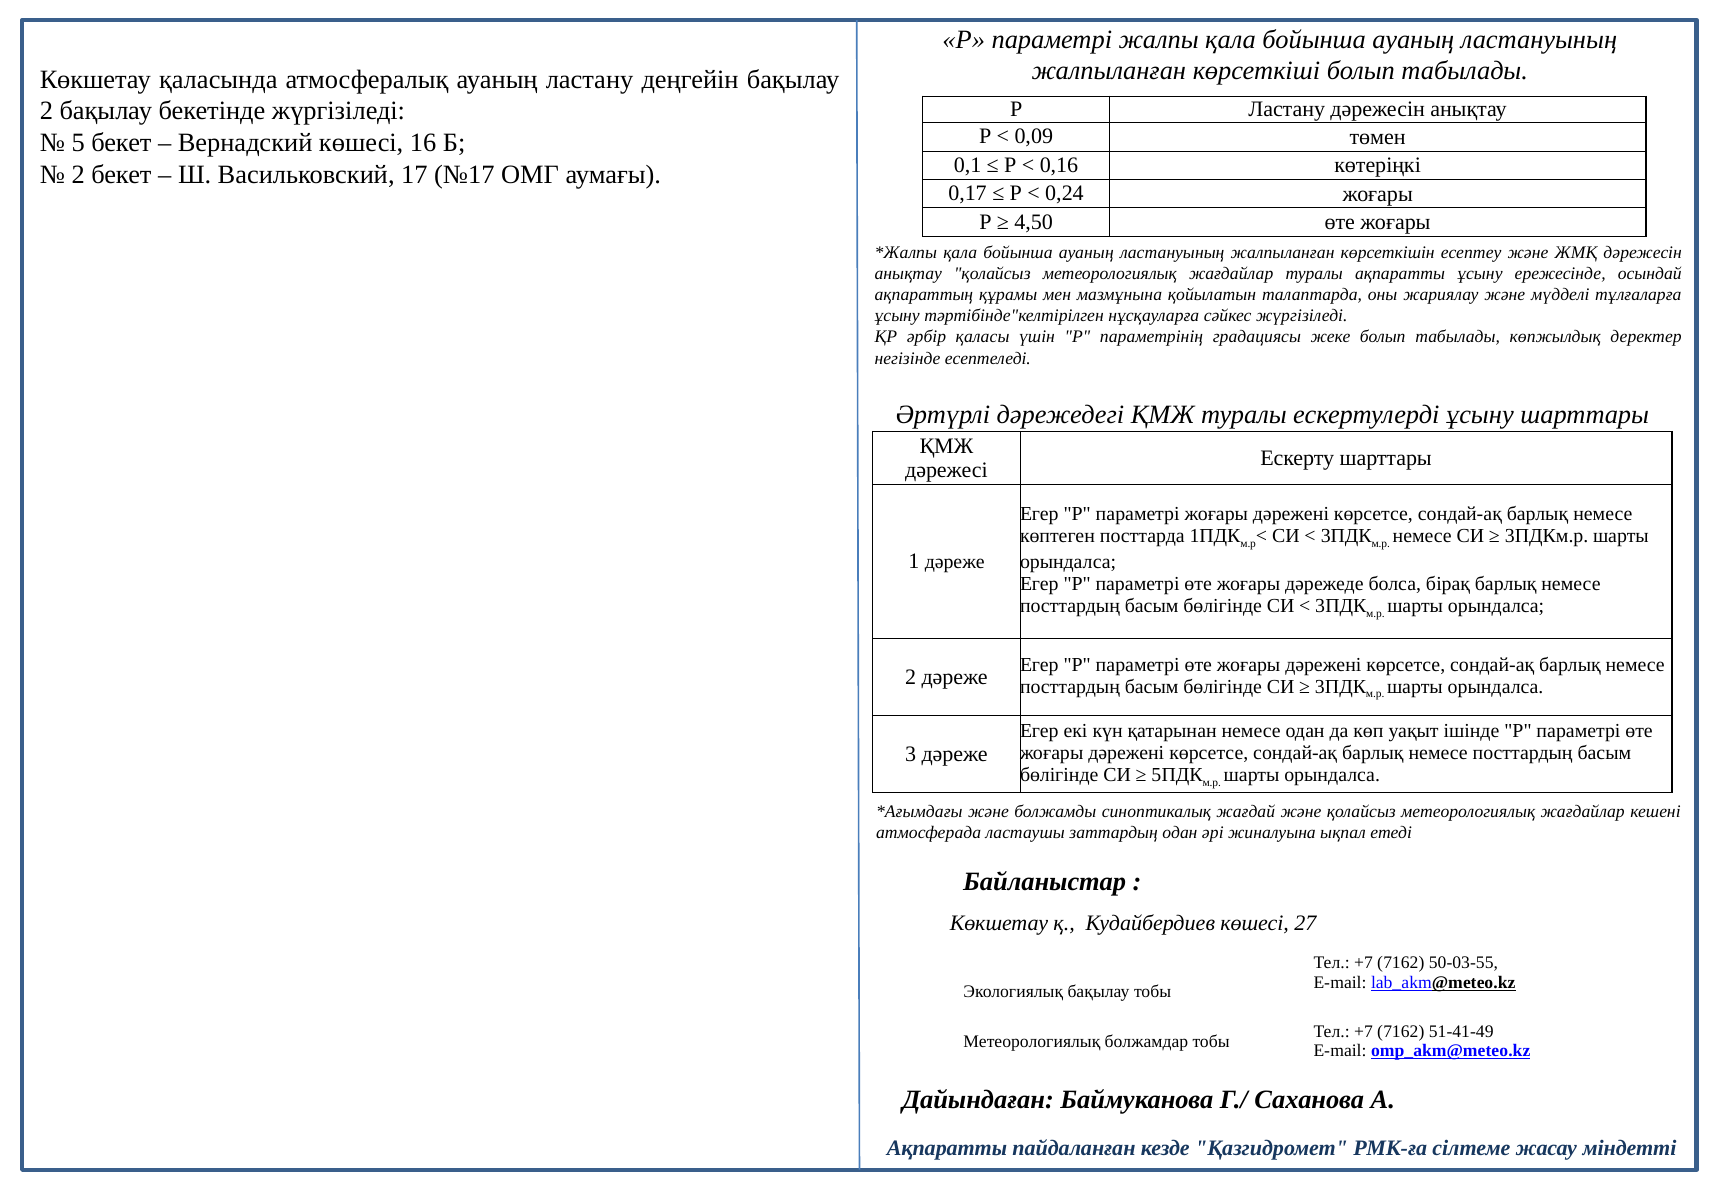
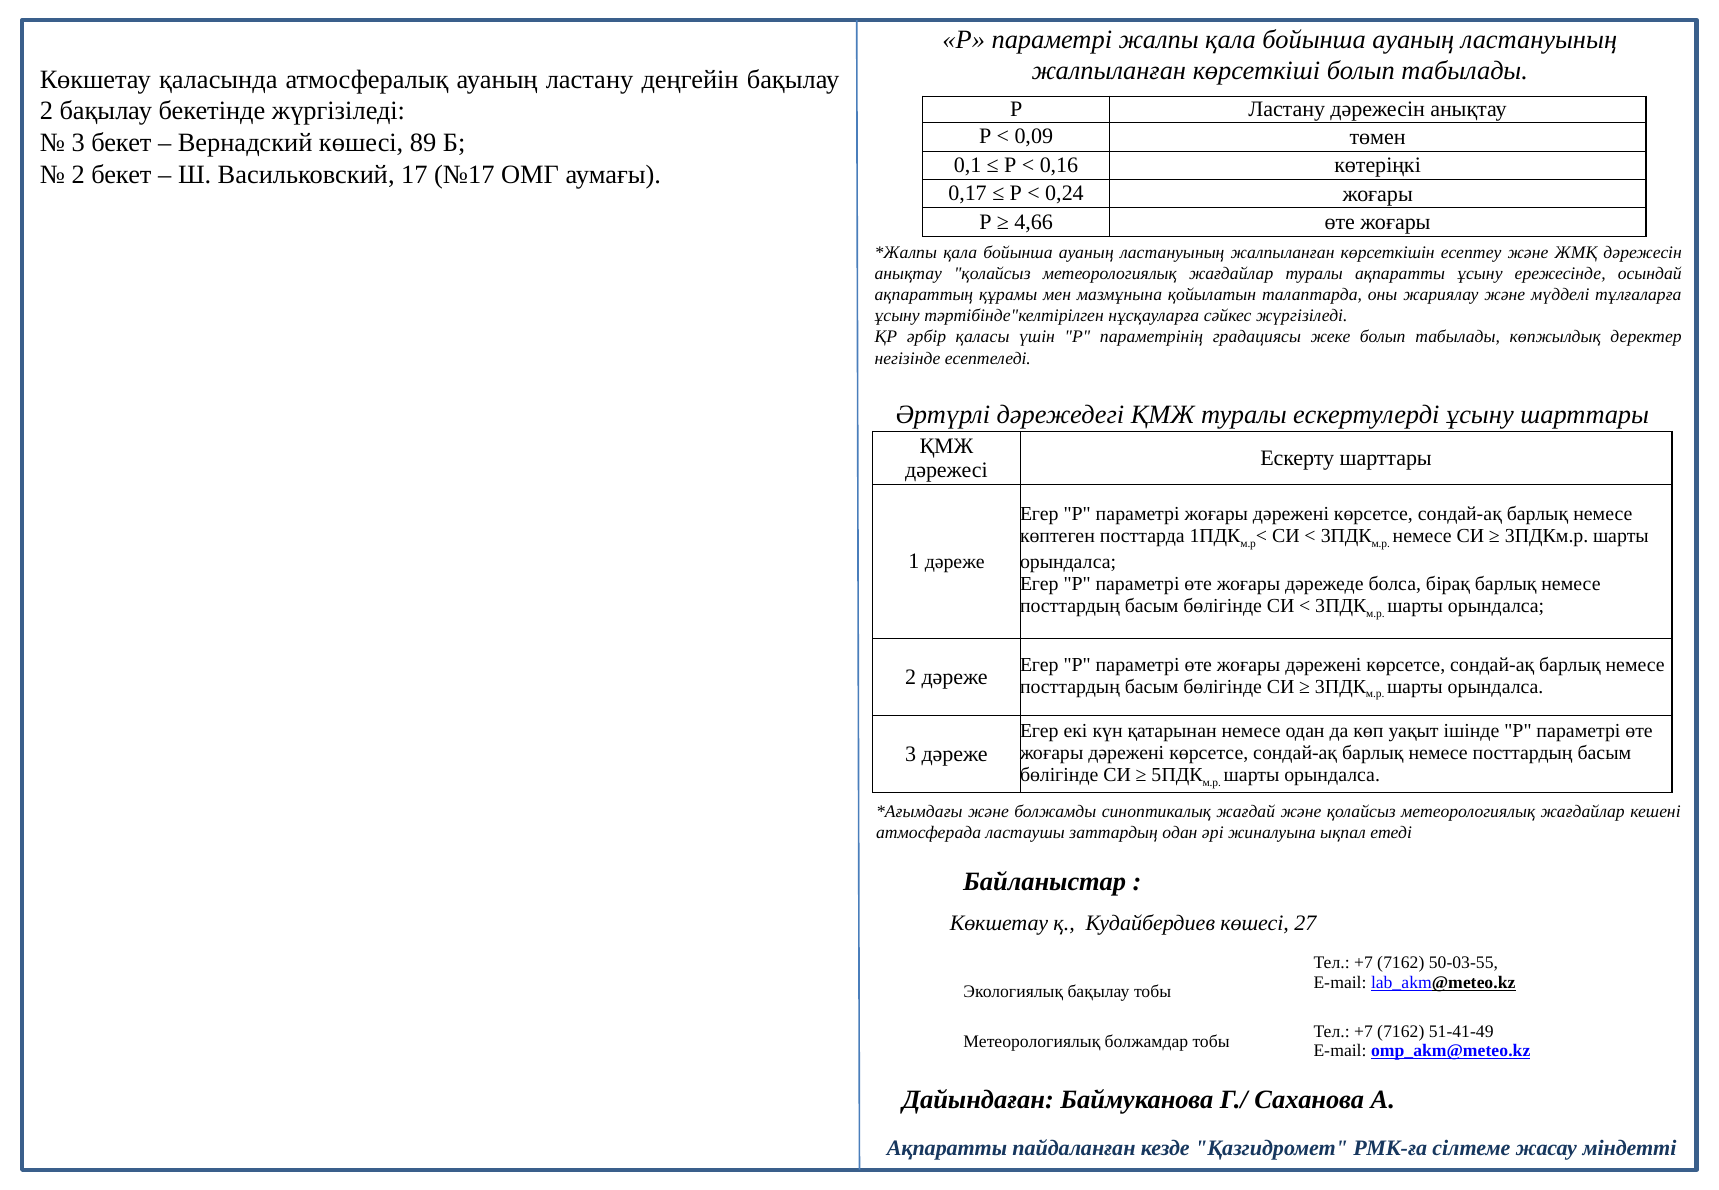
5 at (78, 143): 5 -> 3
16: 16 -> 89
4,50: 4,50 -> 4,66
